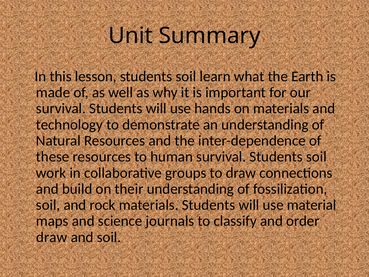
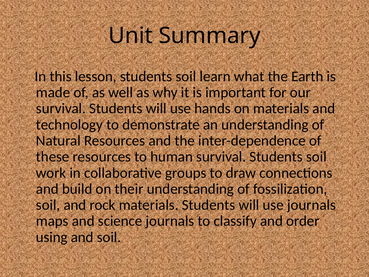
use material: material -> journals
draw at (52, 237): draw -> using
